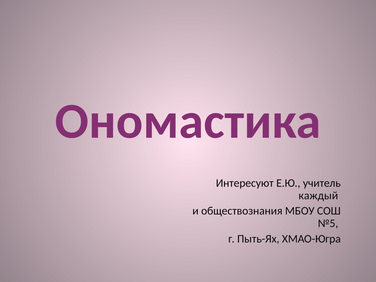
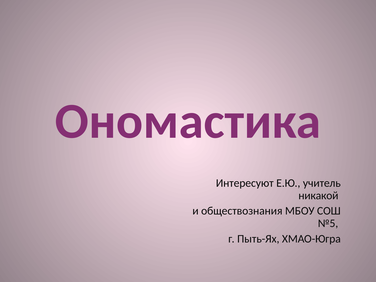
каждый: каждый -> никакой
